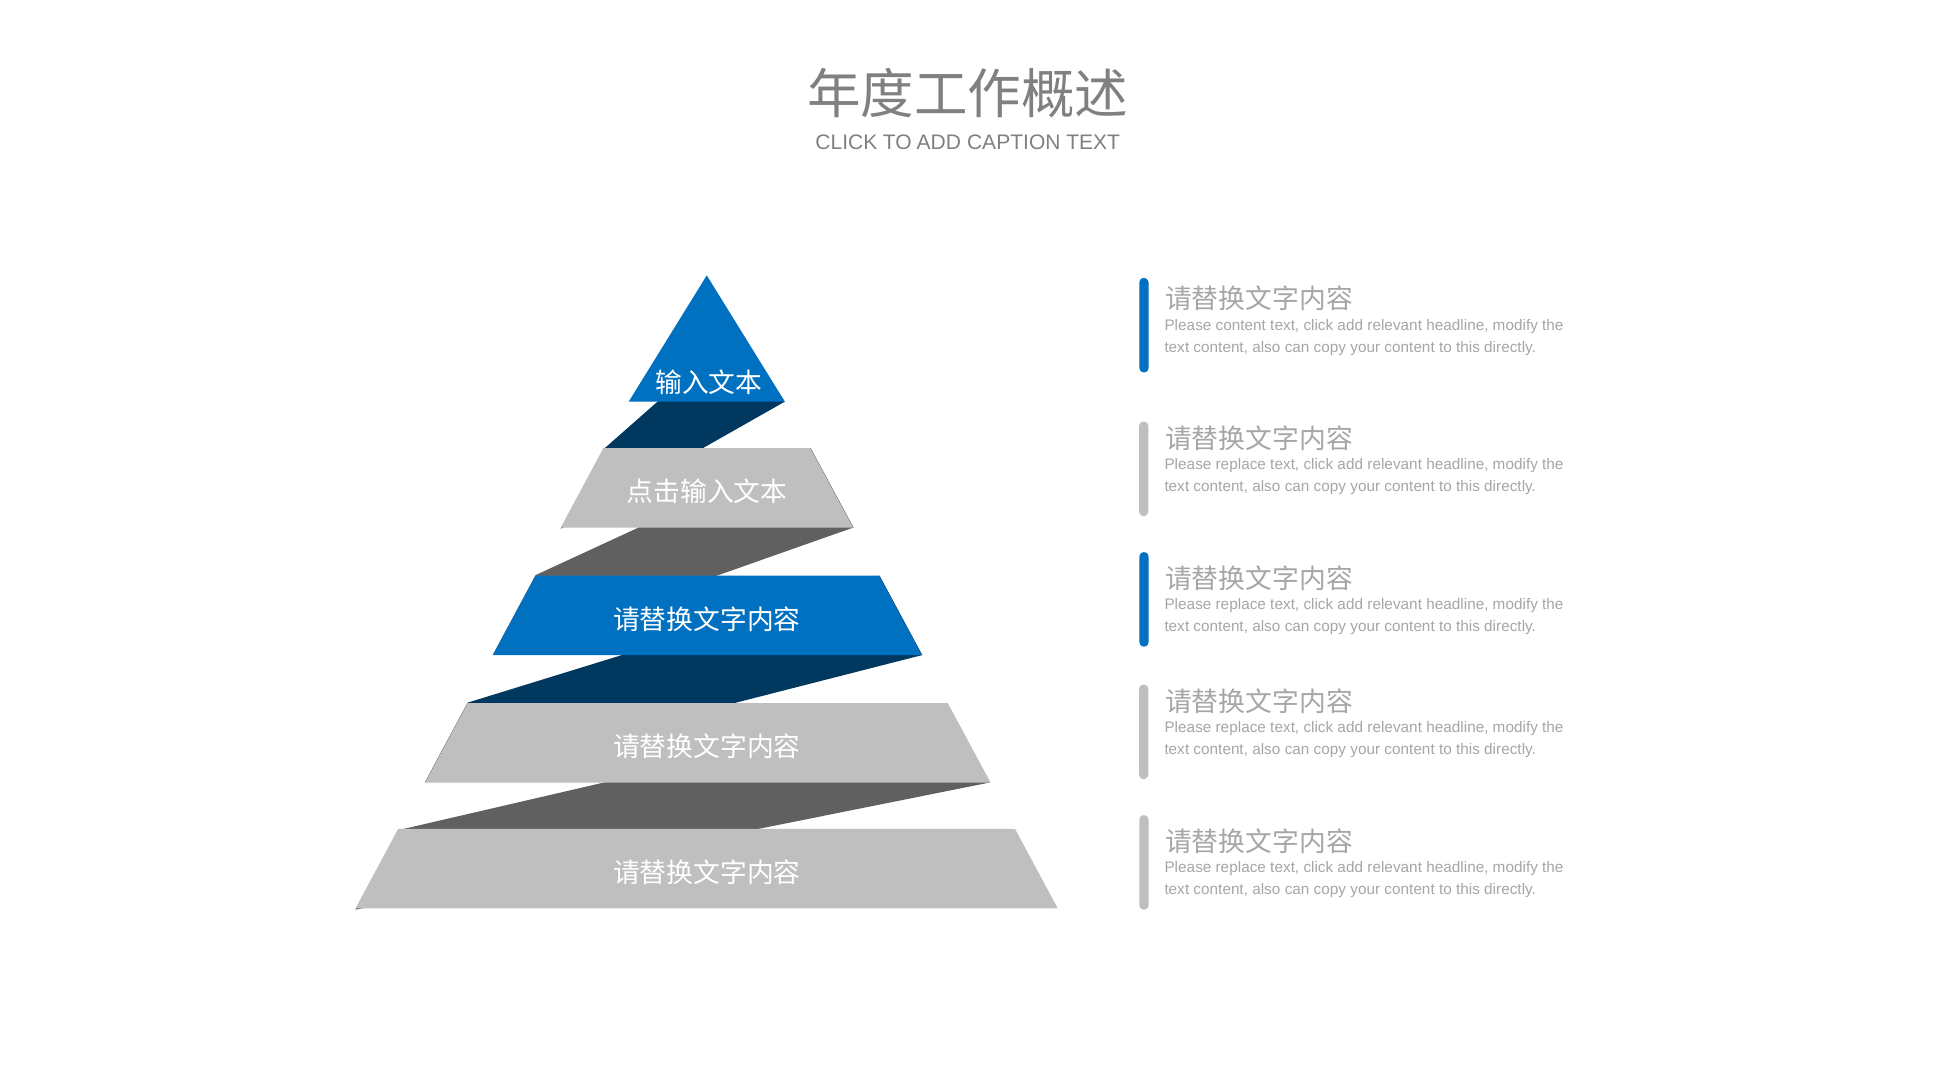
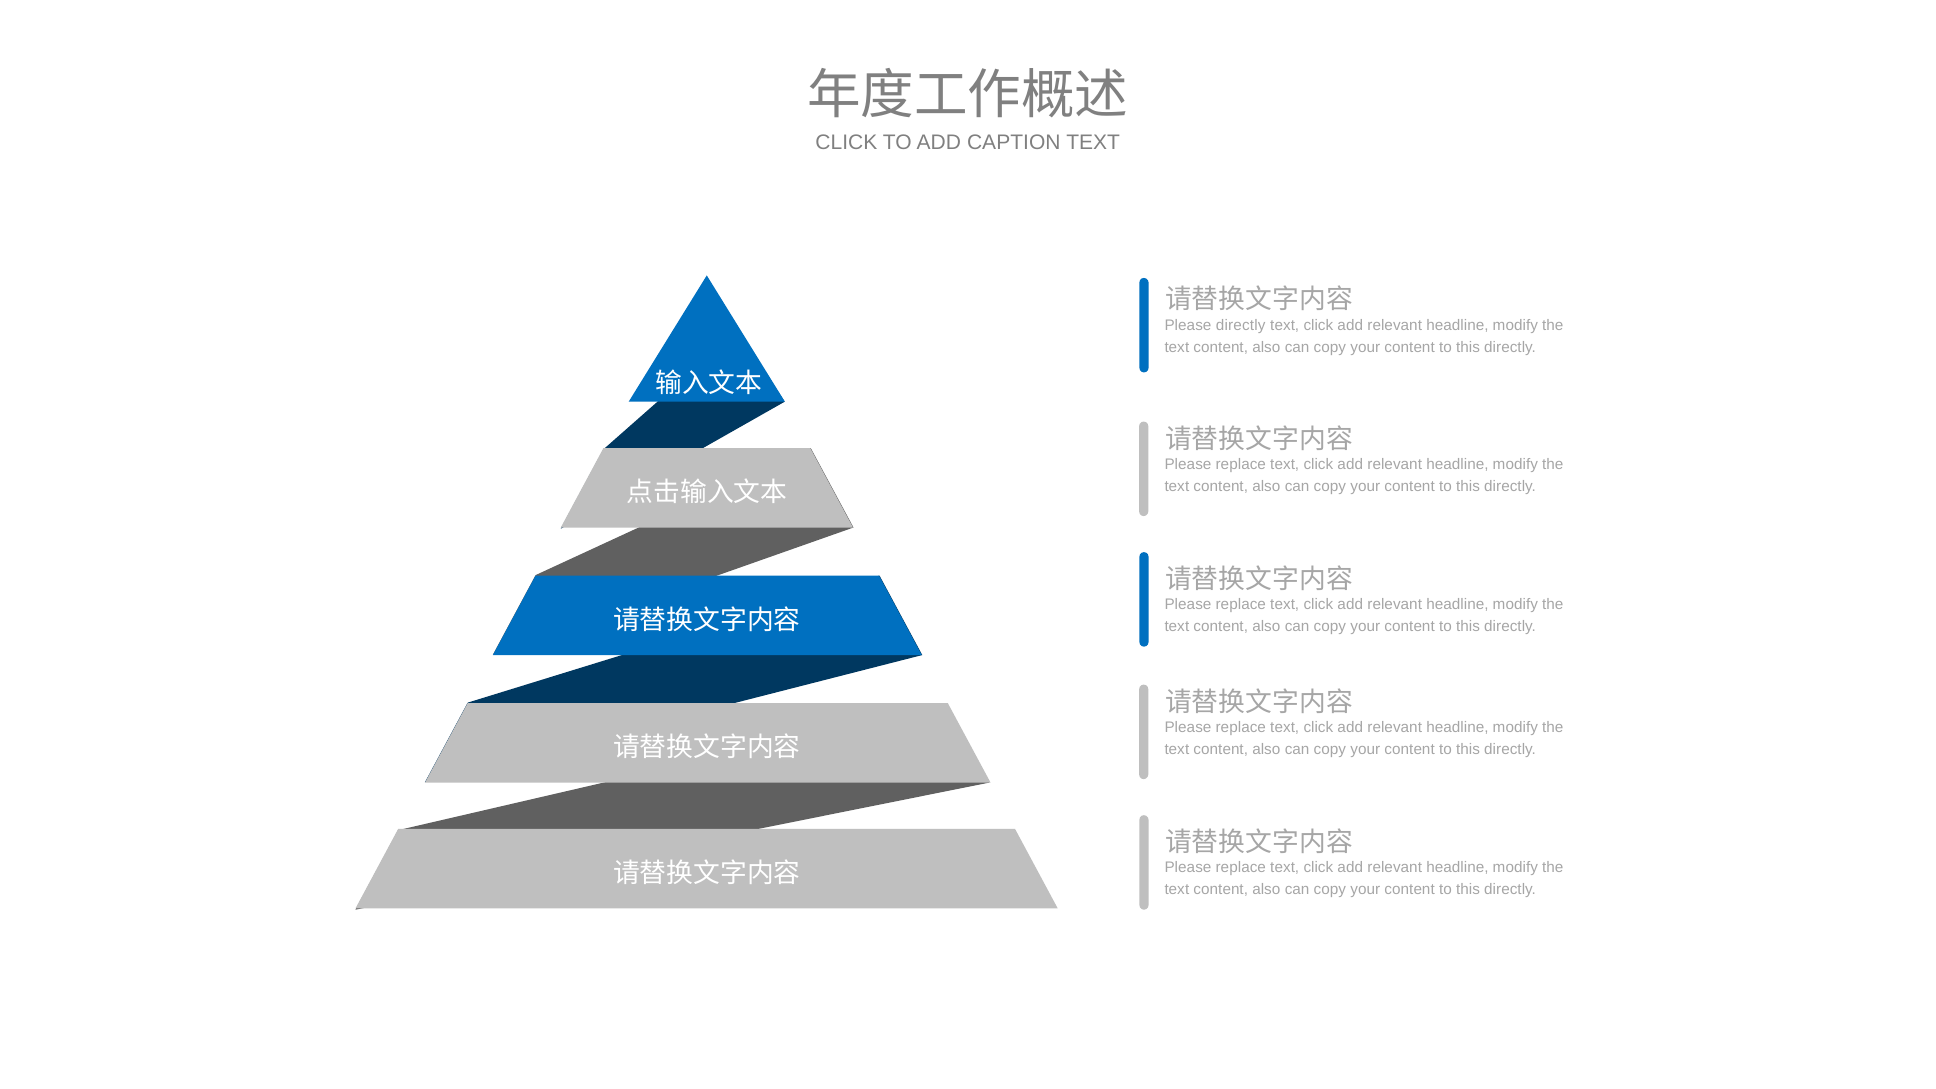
Please content: content -> directly
